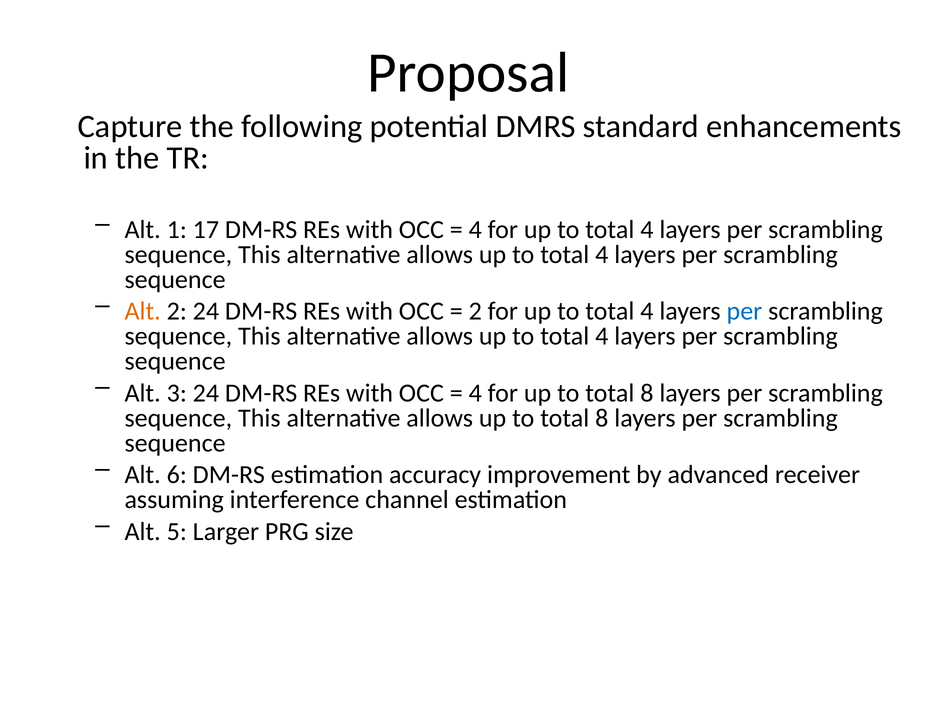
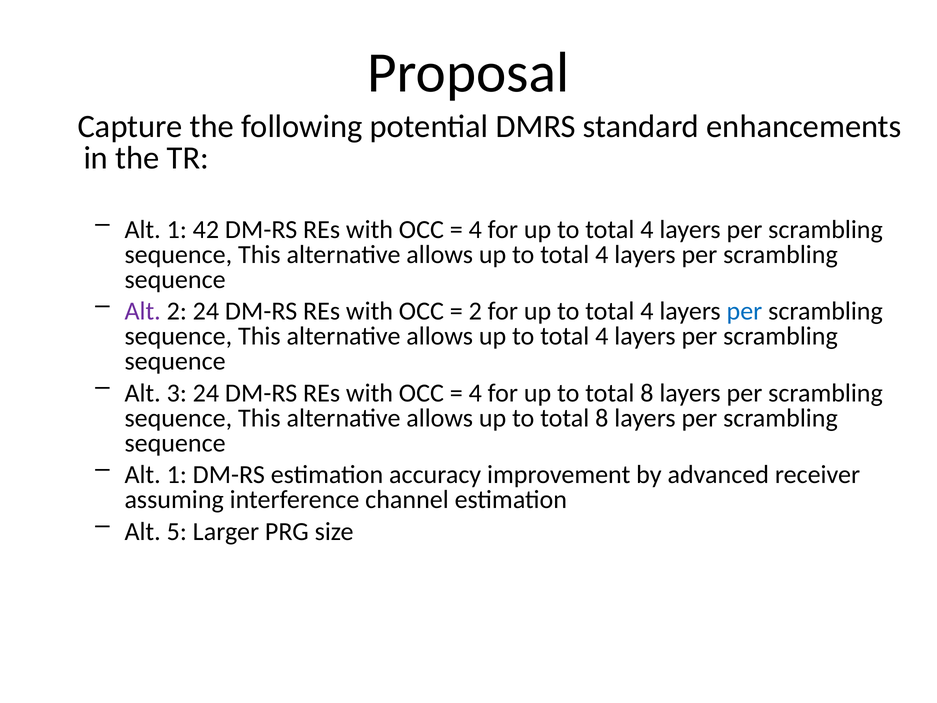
17: 17 -> 42
Alt at (143, 311) colour: orange -> purple
6 at (177, 475): 6 -> 1
